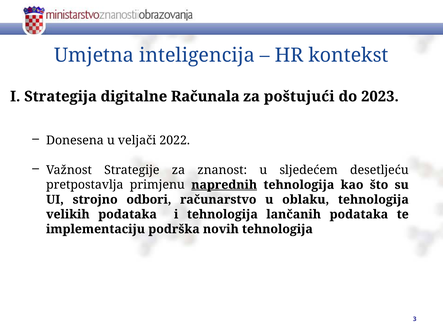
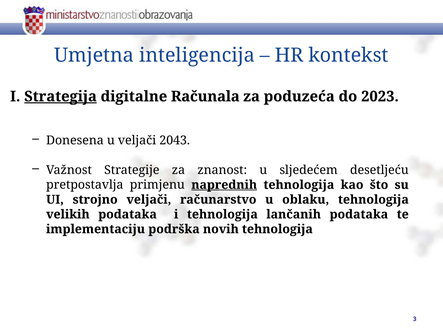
Strategija underline: none -> present
poštujući: poštujući -> poduzeća
2022: 2022 -> 2043
strojno odbori: odbori -> veljači
